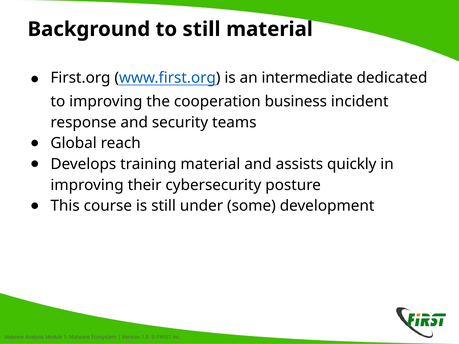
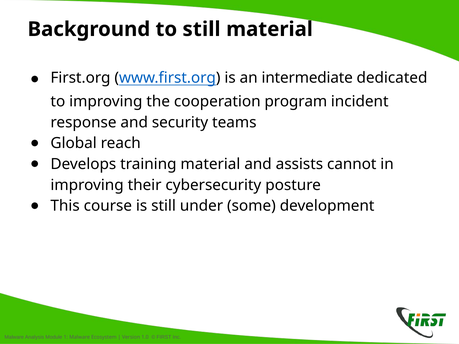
business: business -> program
quickly: quickly -> cannot
